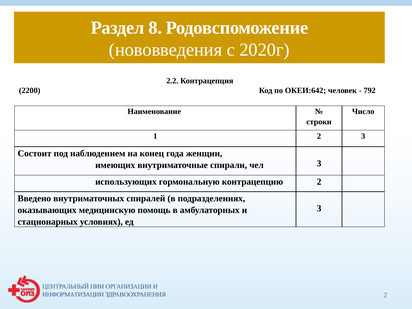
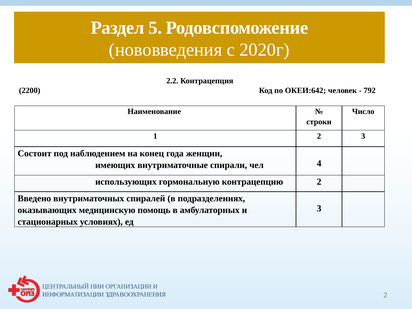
8: 8 -> 5
чел 3: 3 -> 4
